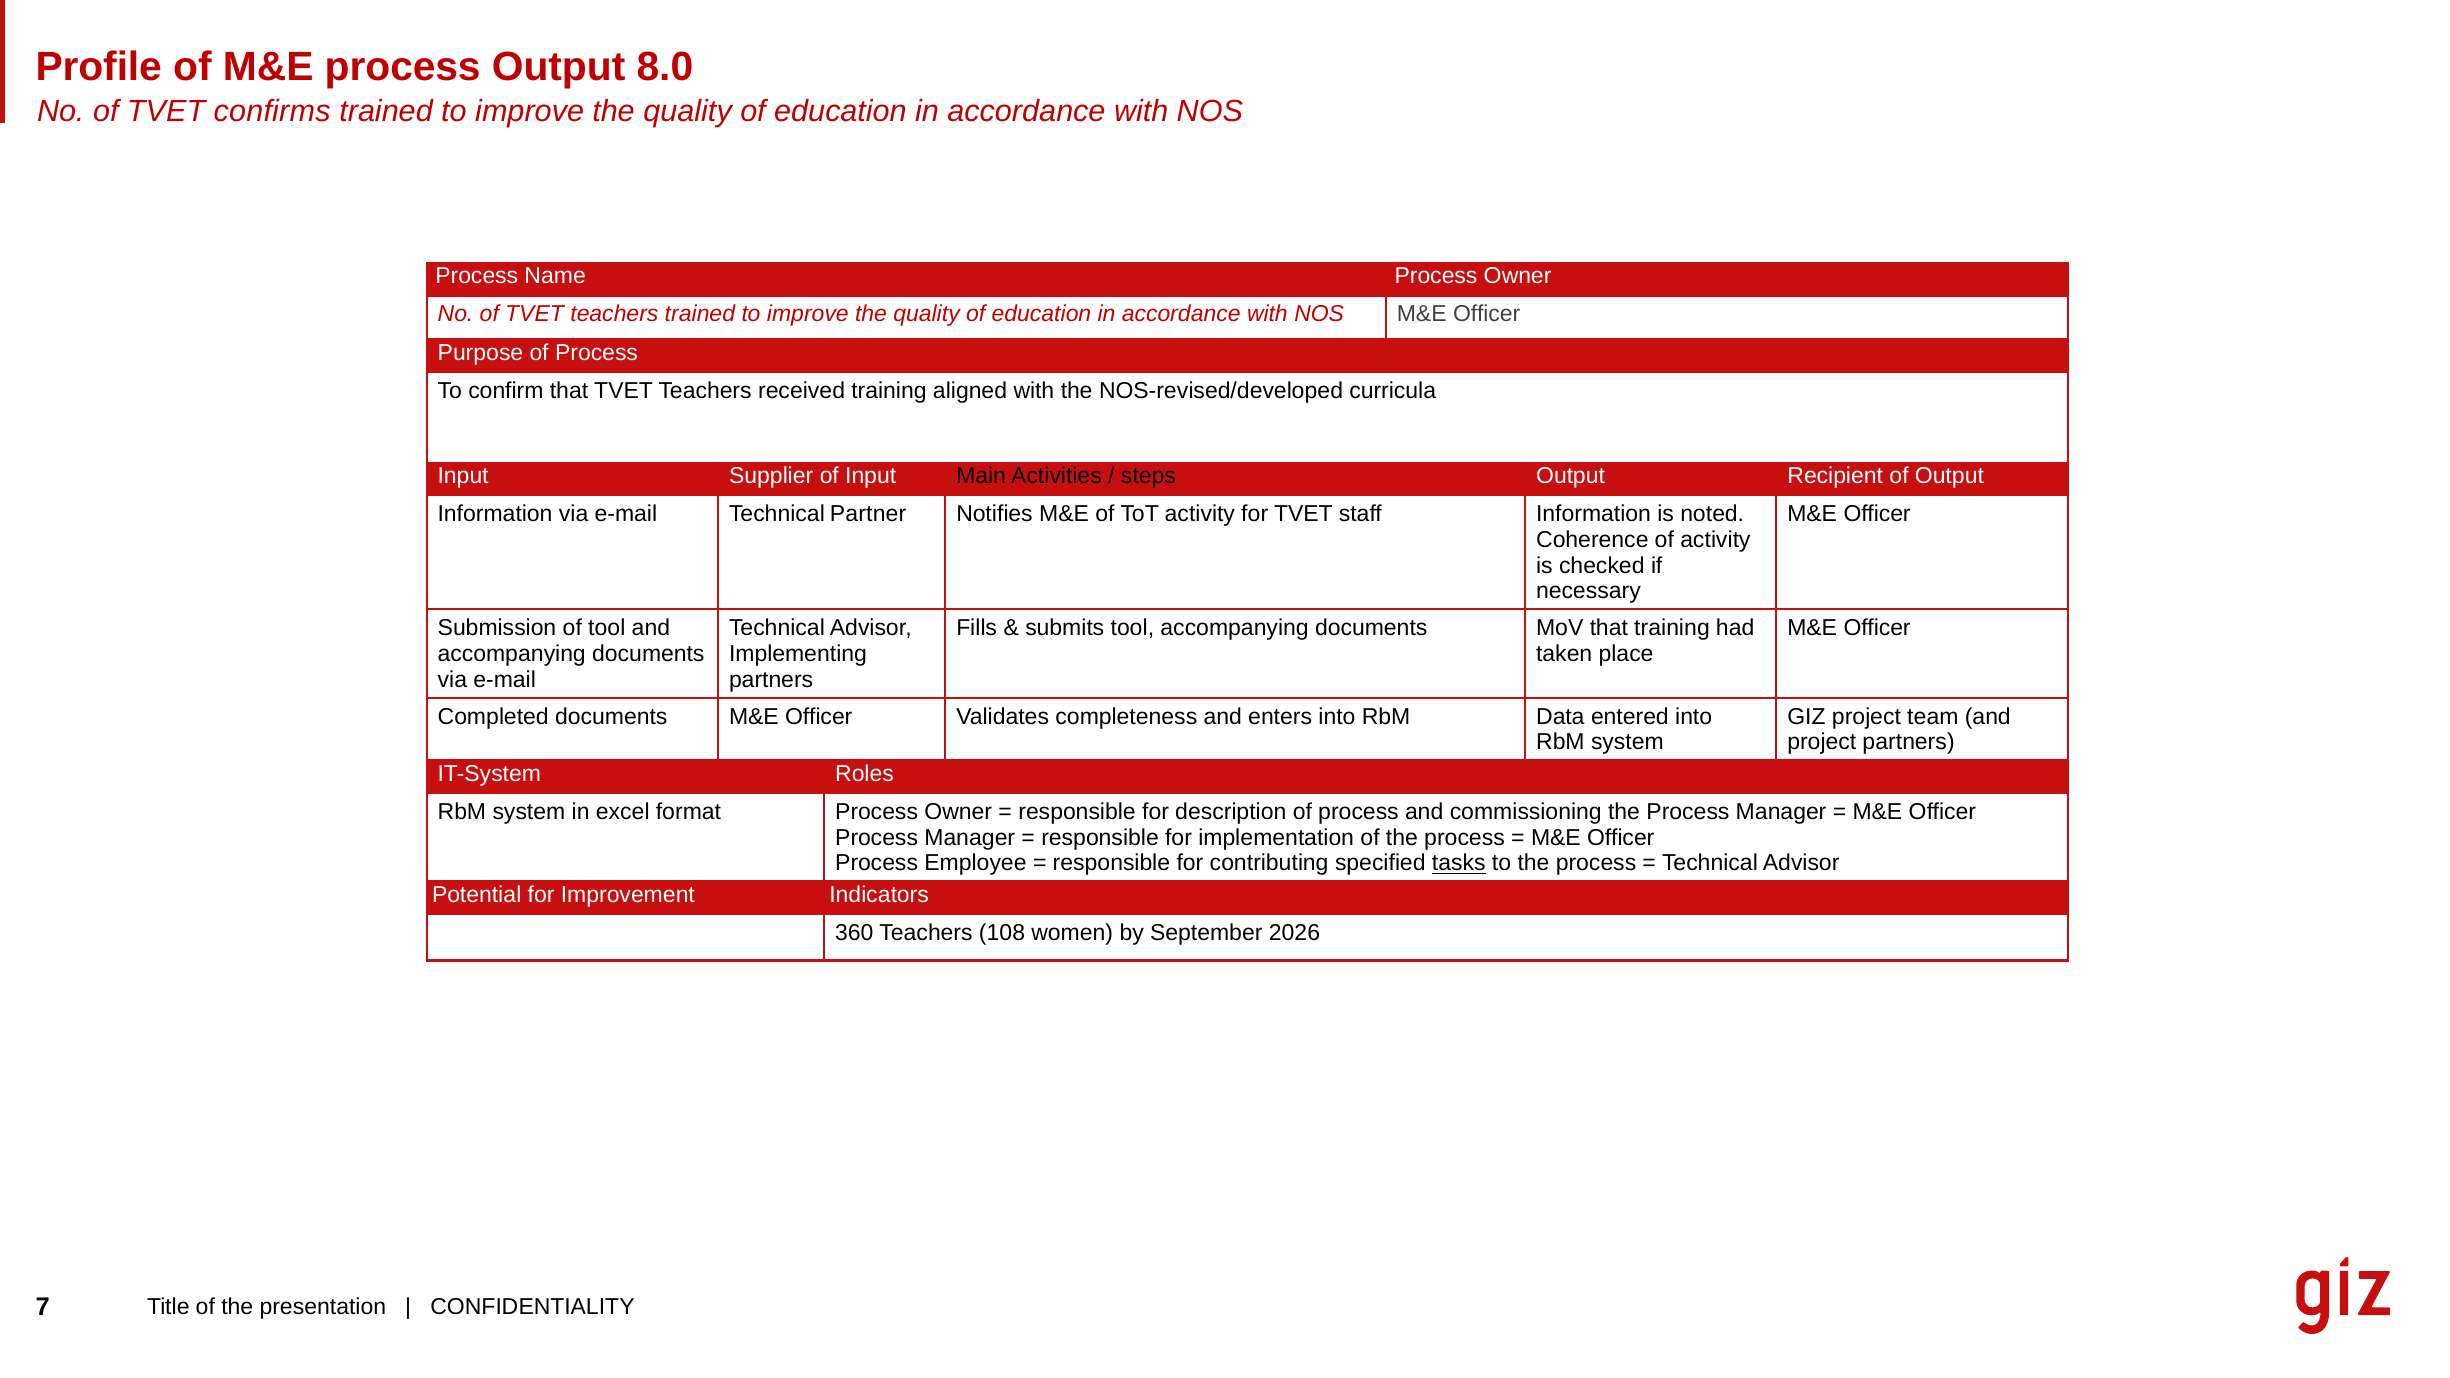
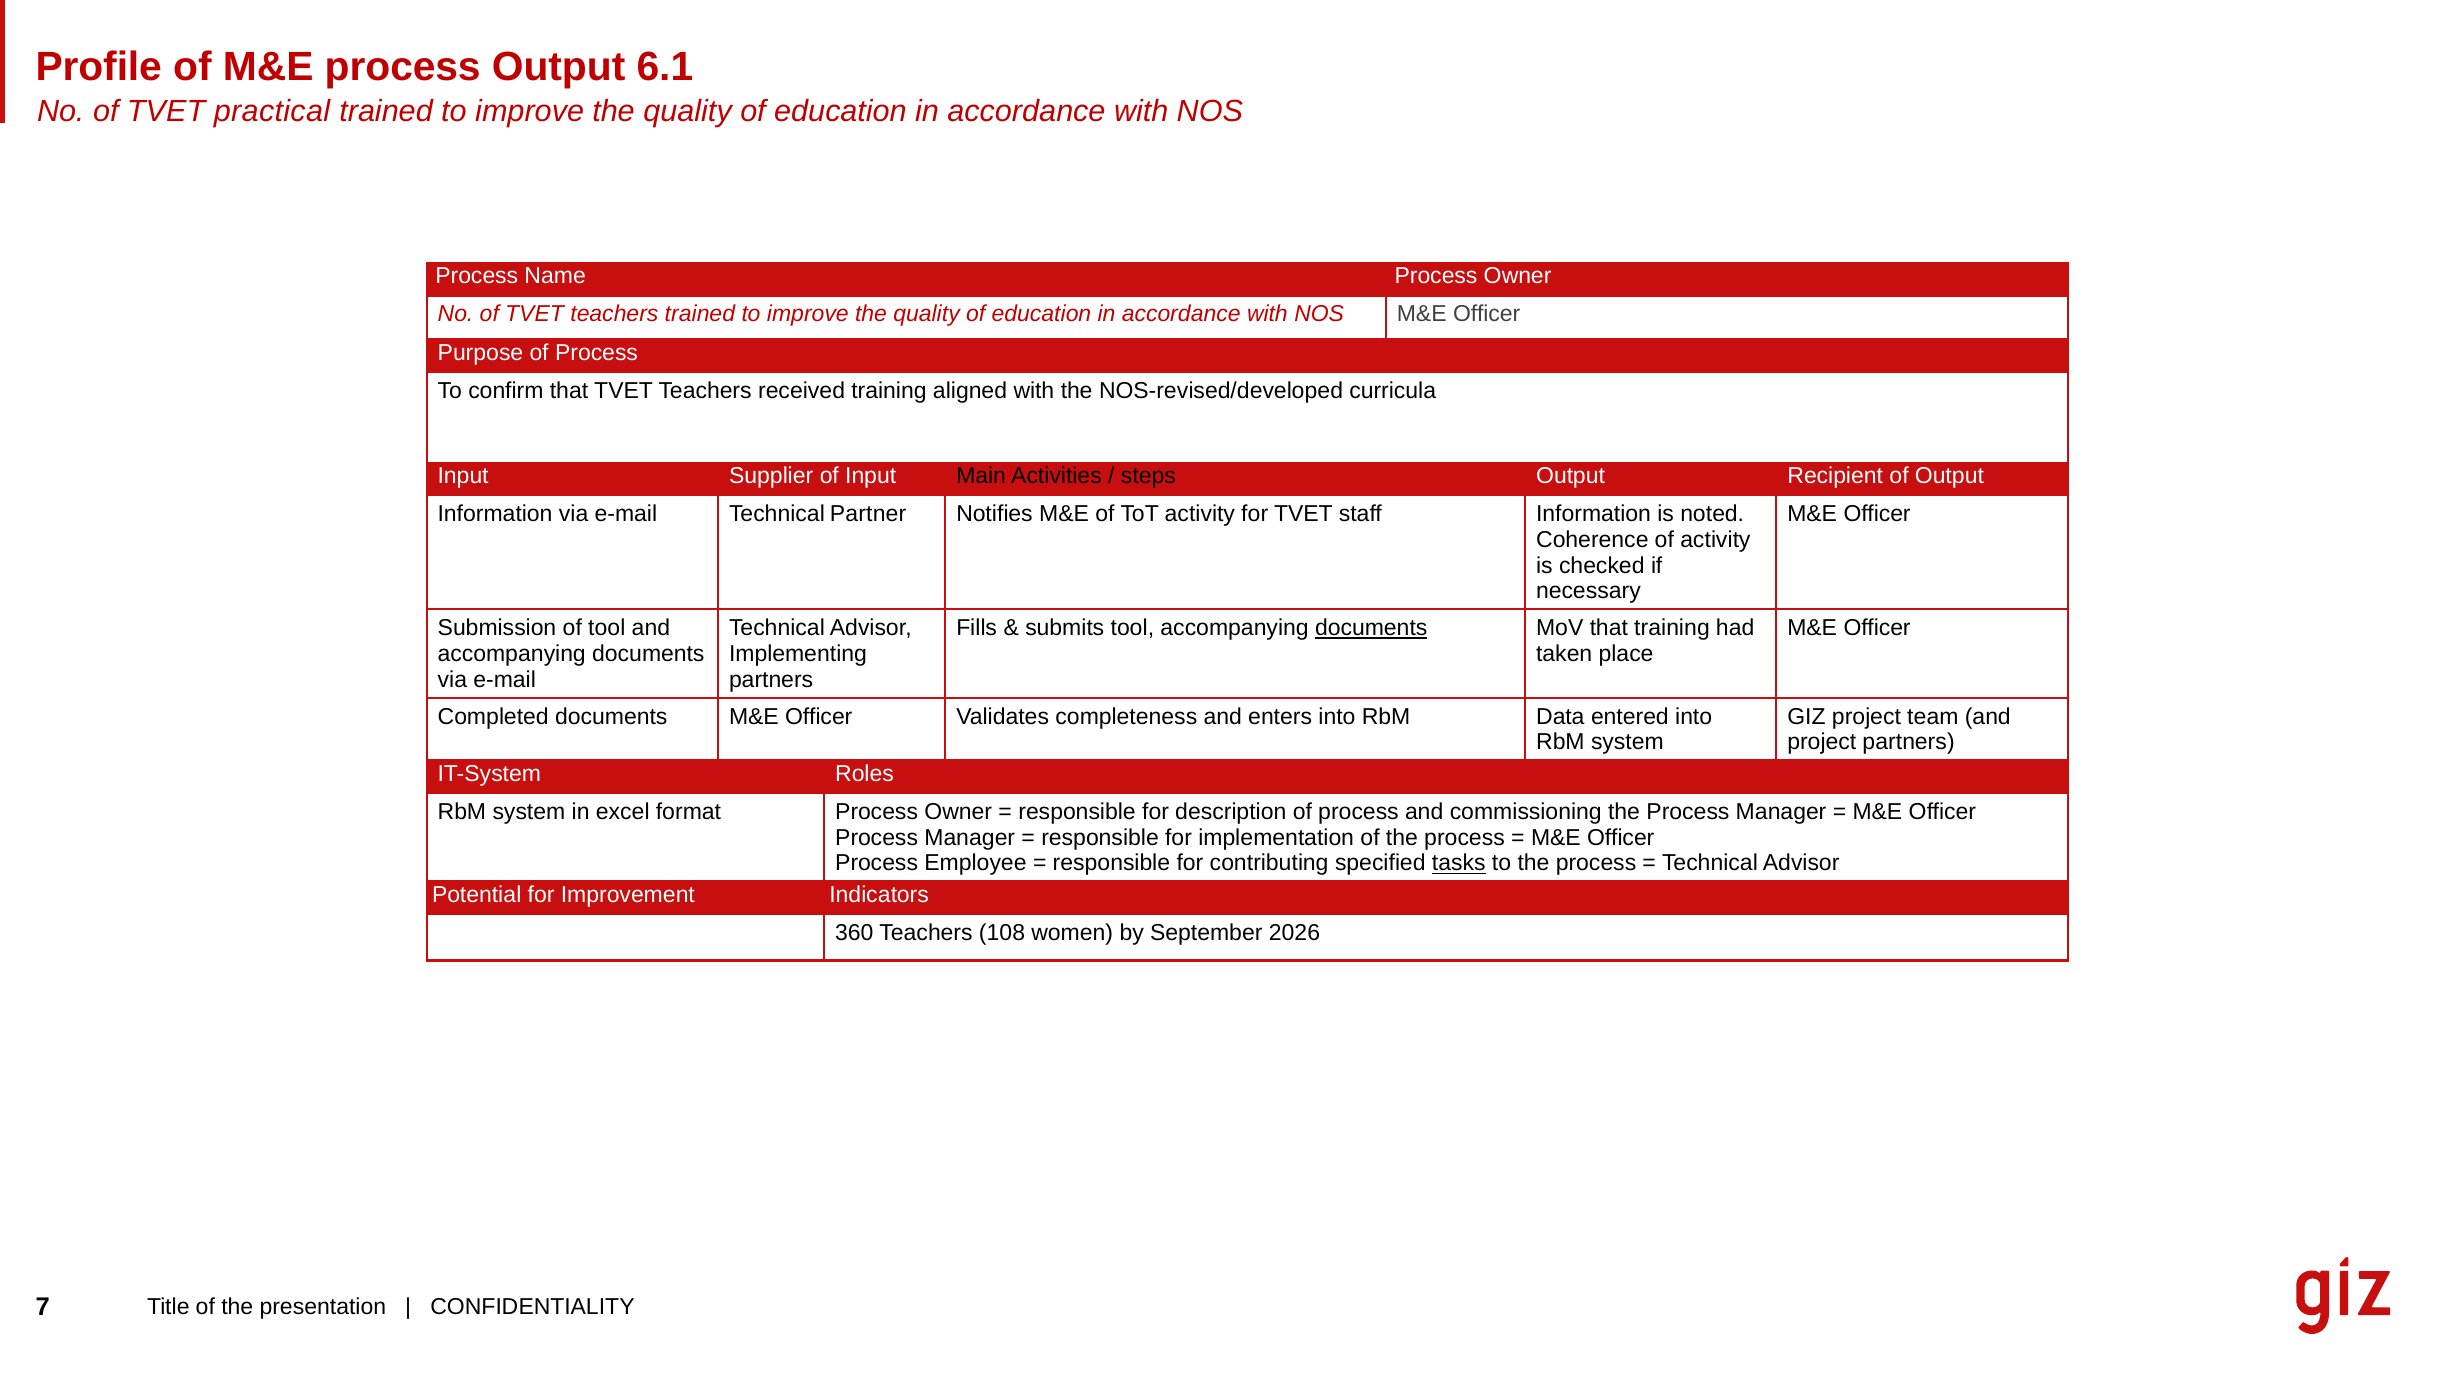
8.0: 8.0 -> 6.1
confirms: confirms -> practical
documents at (1371, 628) underline: none -> present
